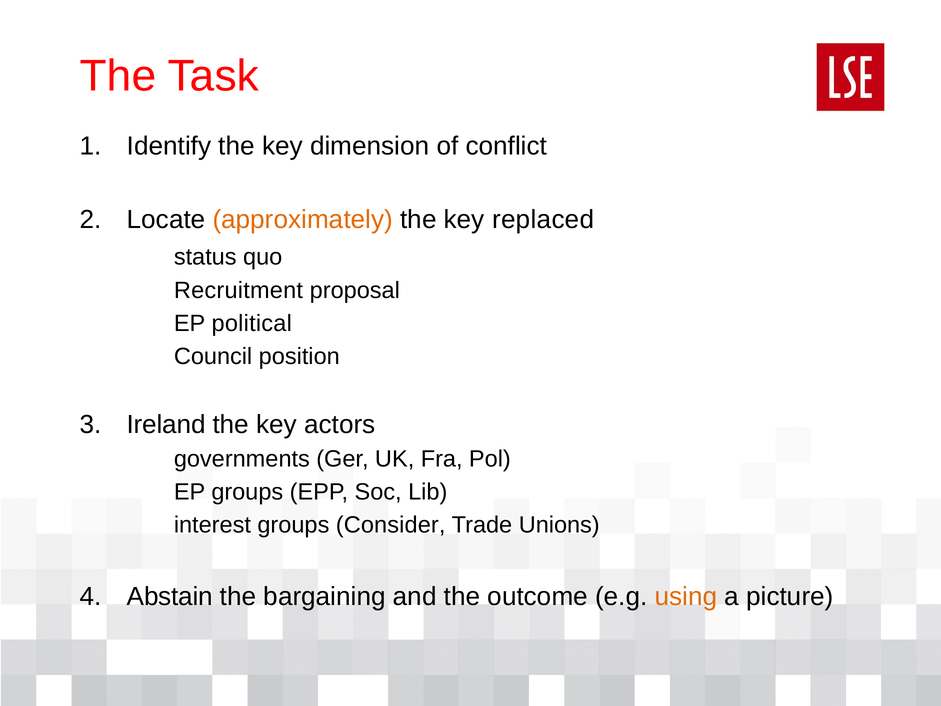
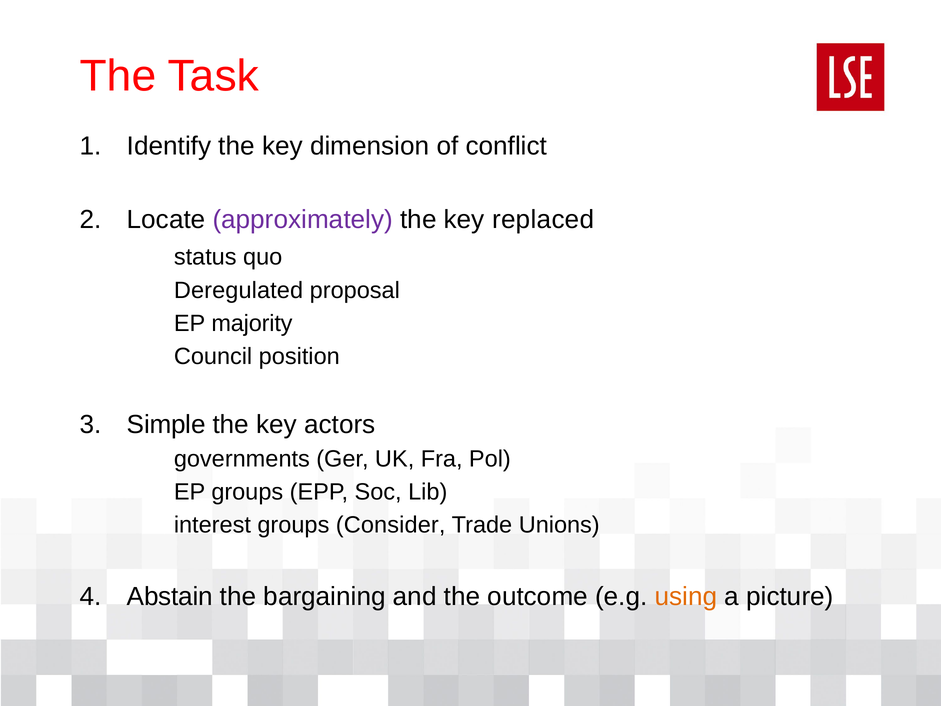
approximately colour: orange -> purple
Recruitment: Recruitment -> Deregulated
political: political -> majority
Ireland: Ireland -> Simple
